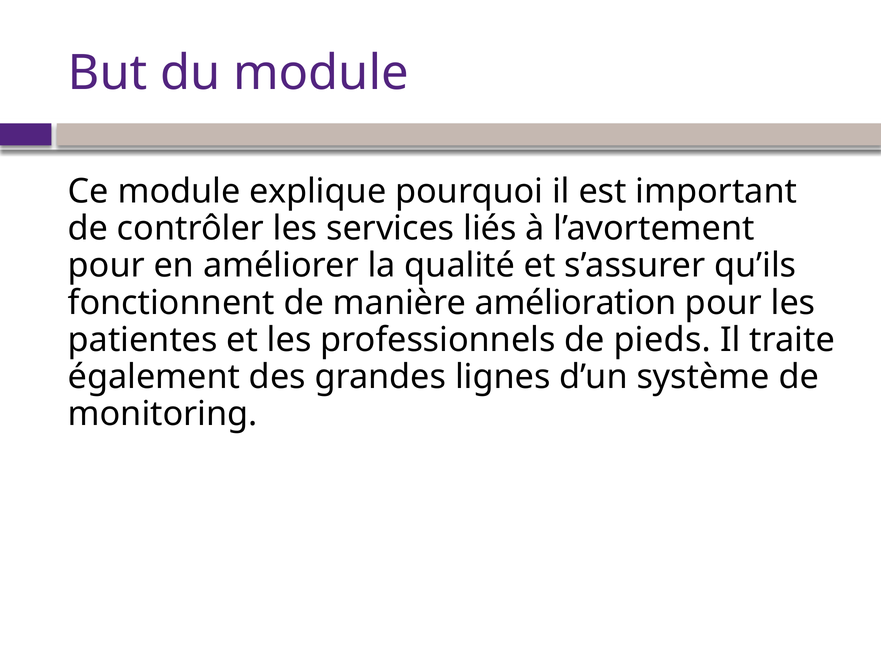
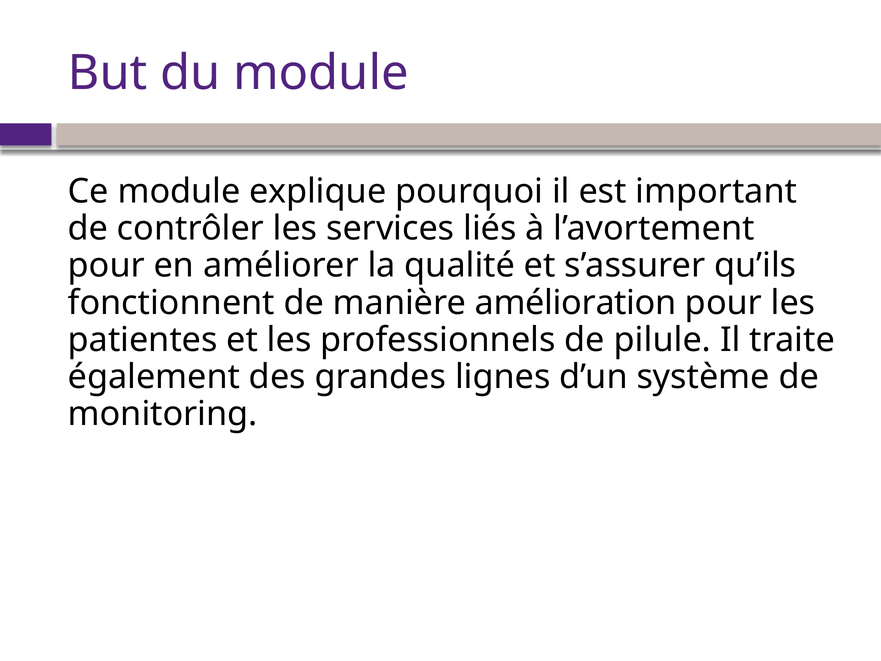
pieds: pieds -> pilule
